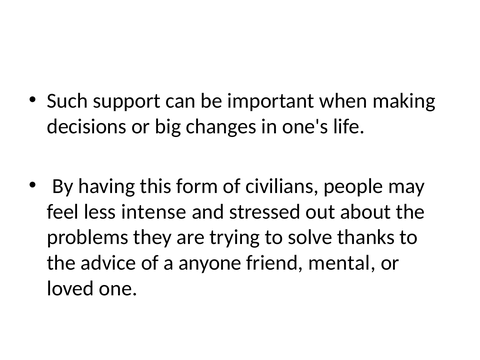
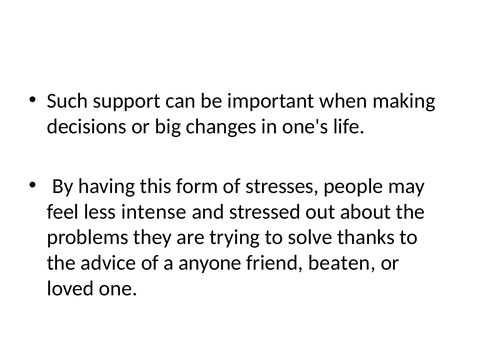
civilians: civilians -> stresses
mental: mental -> beaten
